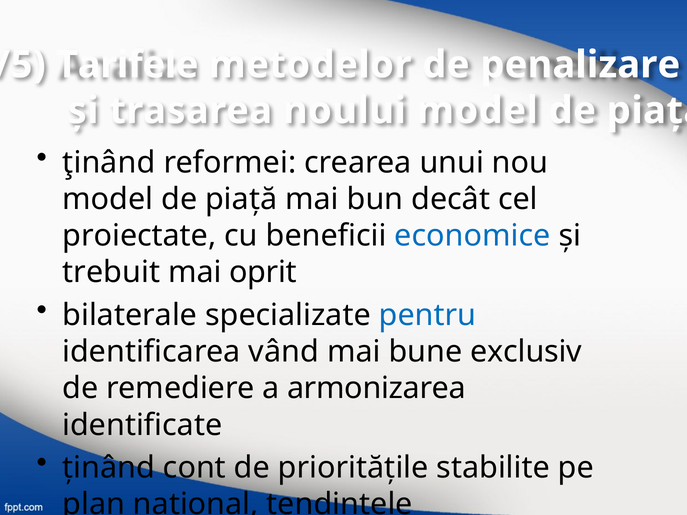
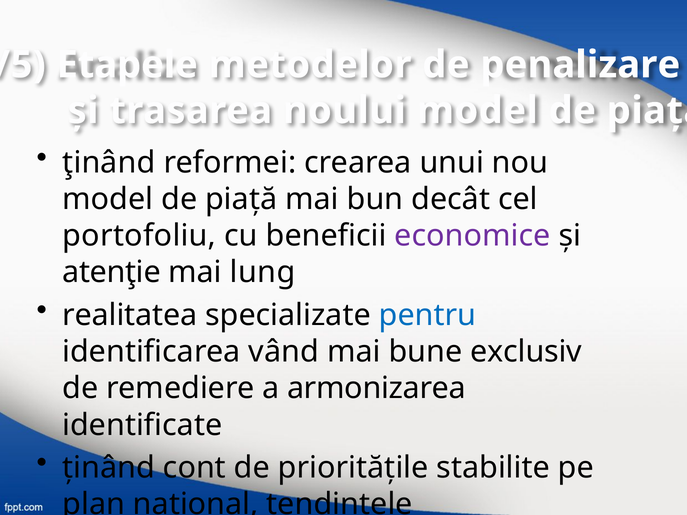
Tarifele: Tarifele -> Etapele
proiectate: proiectate -> portofoliu
economice colour: blue -> purple
trebuit: trebuit -> atenţie
oprit: oprit -> lung
bilaterale: bilaterale -> realitatea
